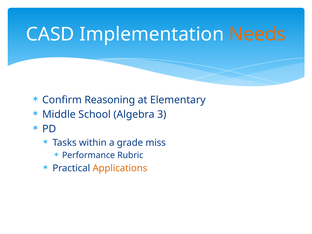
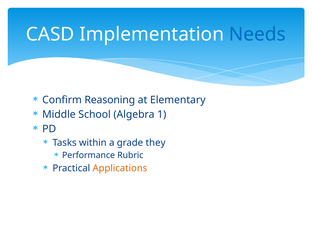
Needs colour: orange -> blue
3: 3 -> 1
miss: miss -> they
